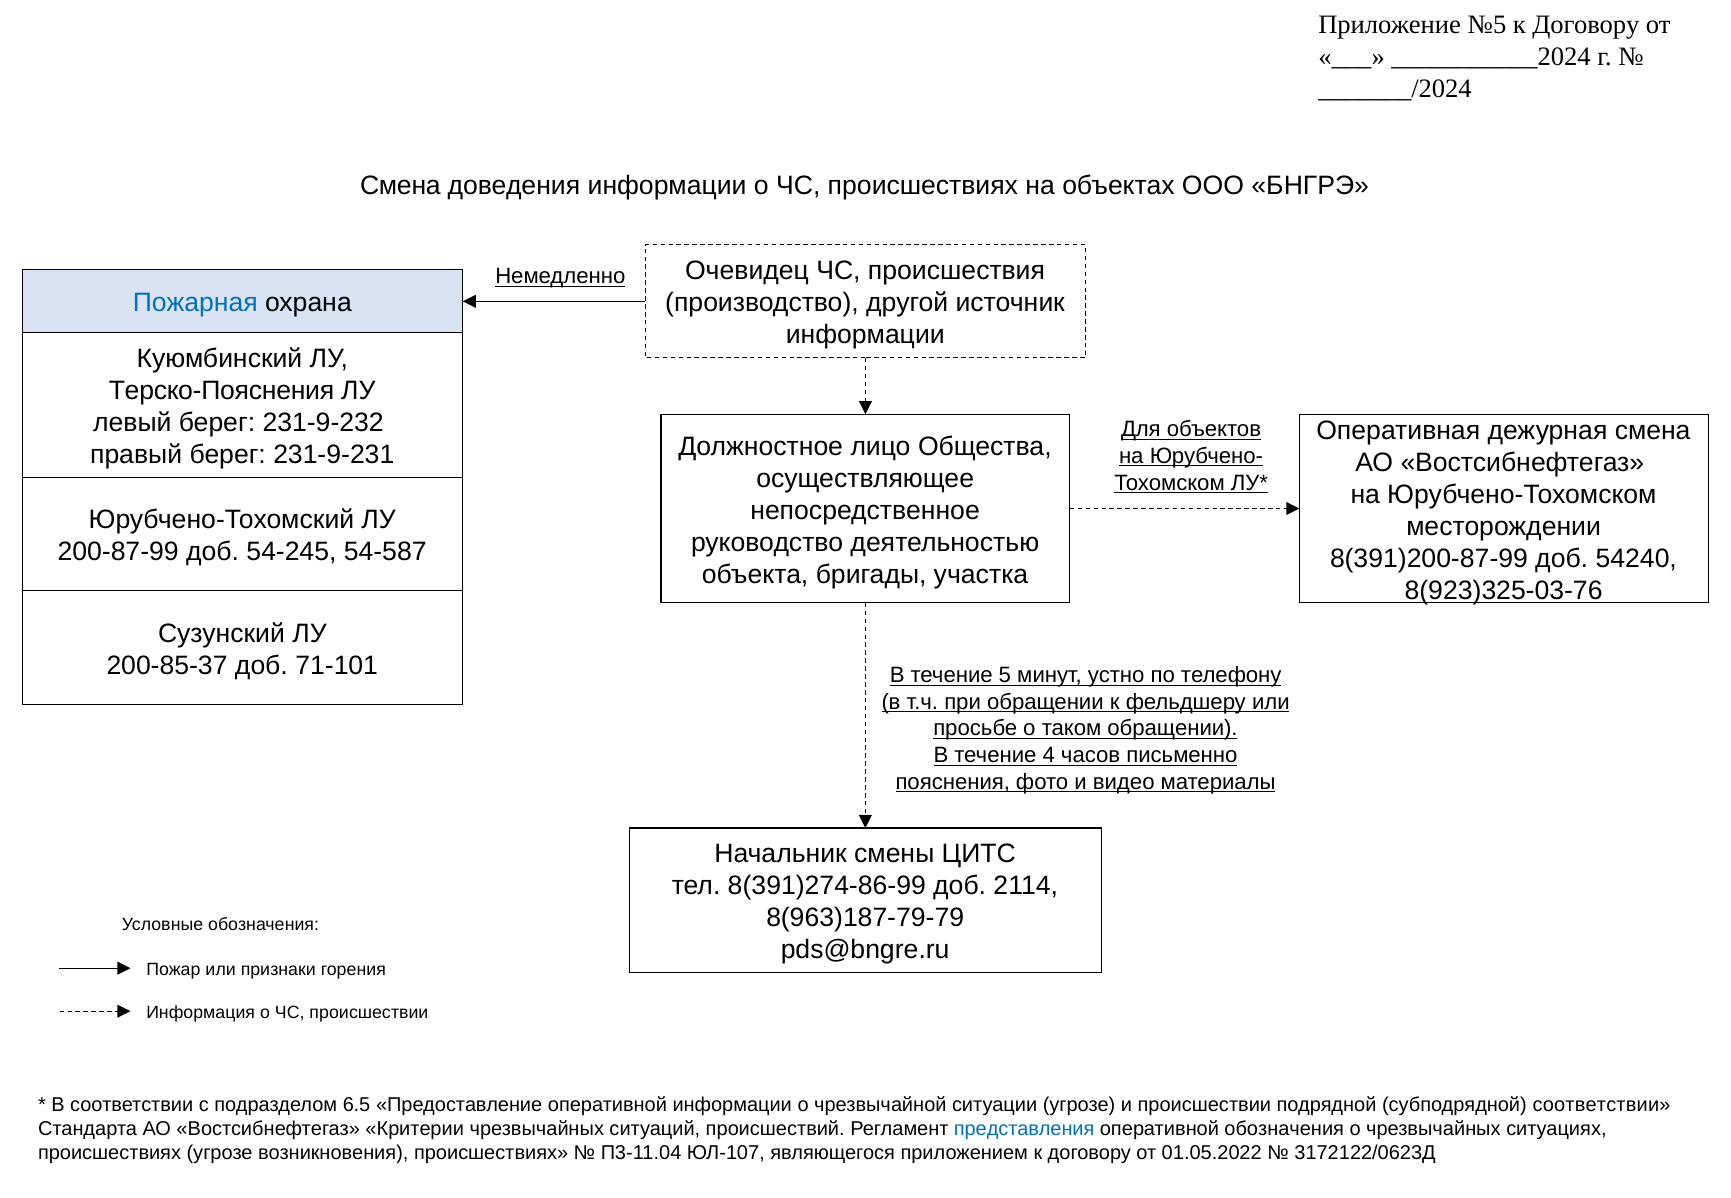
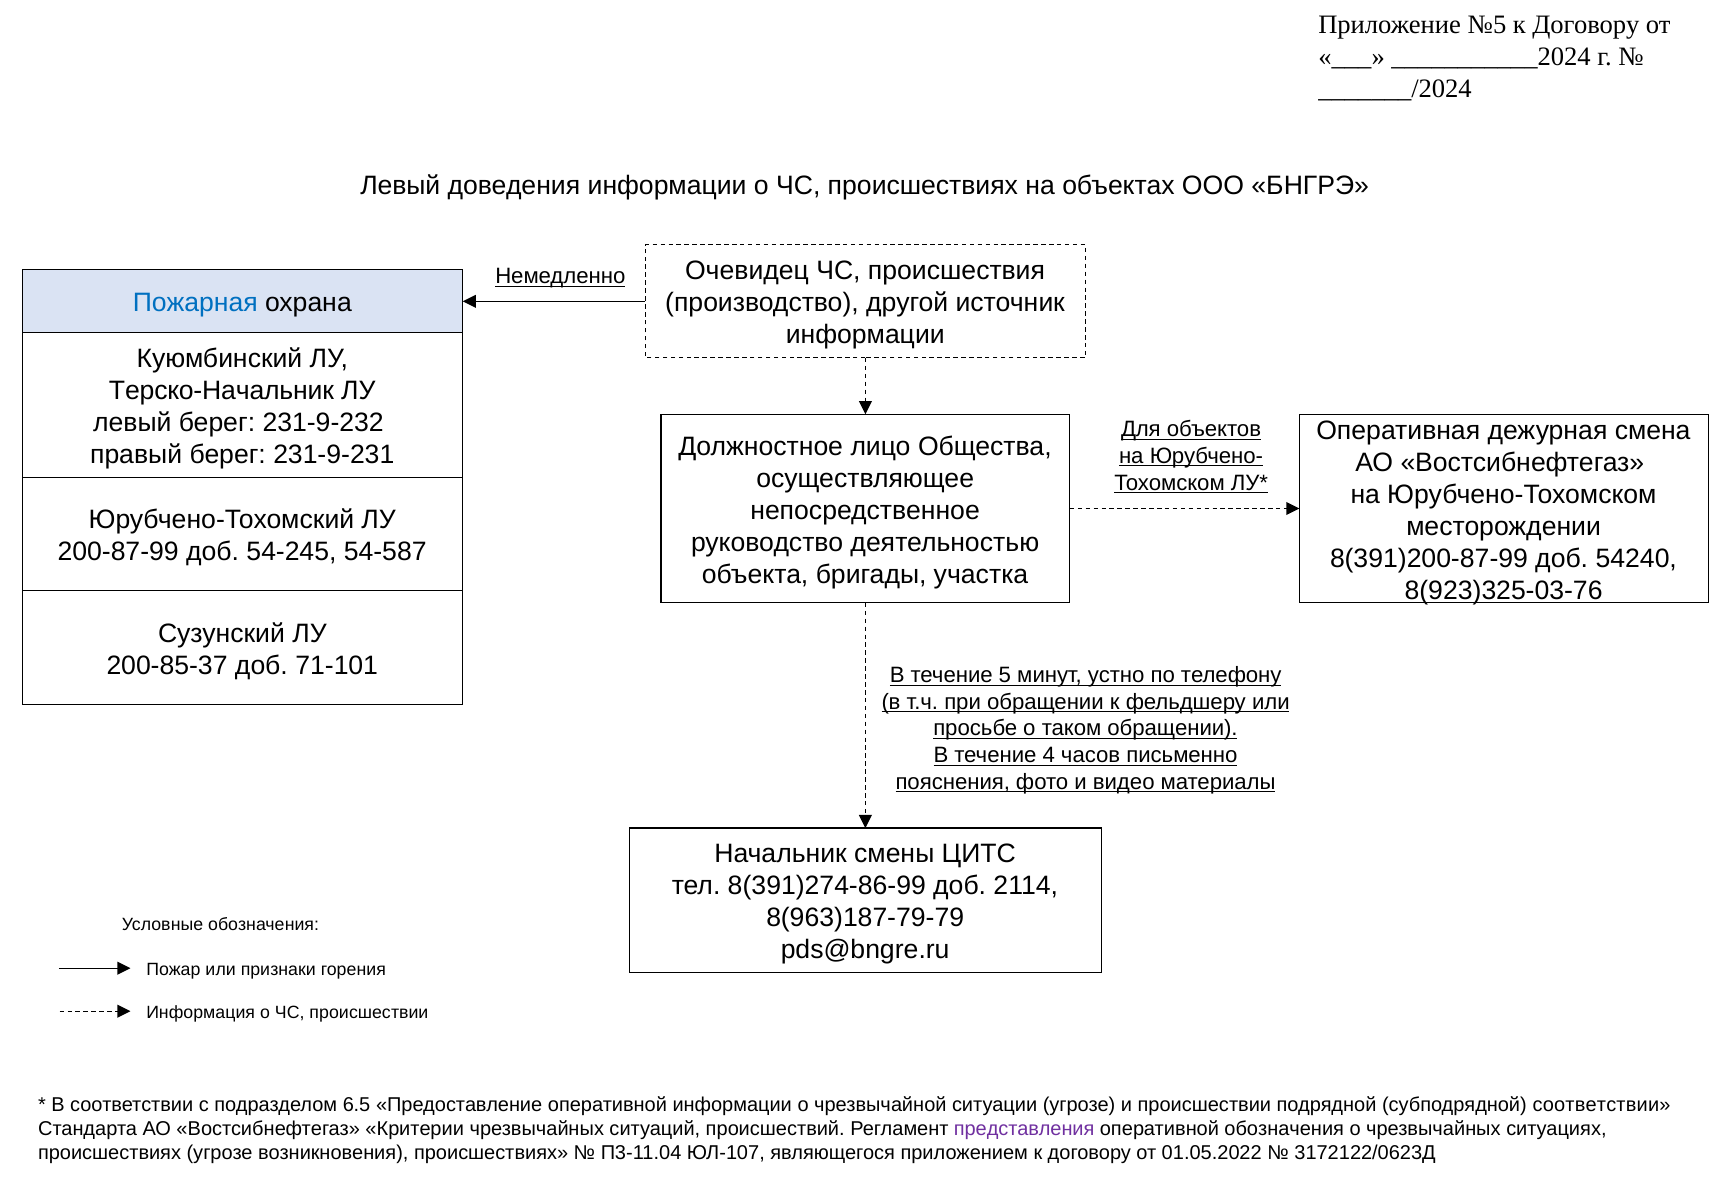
Смена at (400, 186): Смена -> Левый
Терско-Пояснения: Терско-Пояснения -> Терско-Начальник
представления colour: blue -> purple
